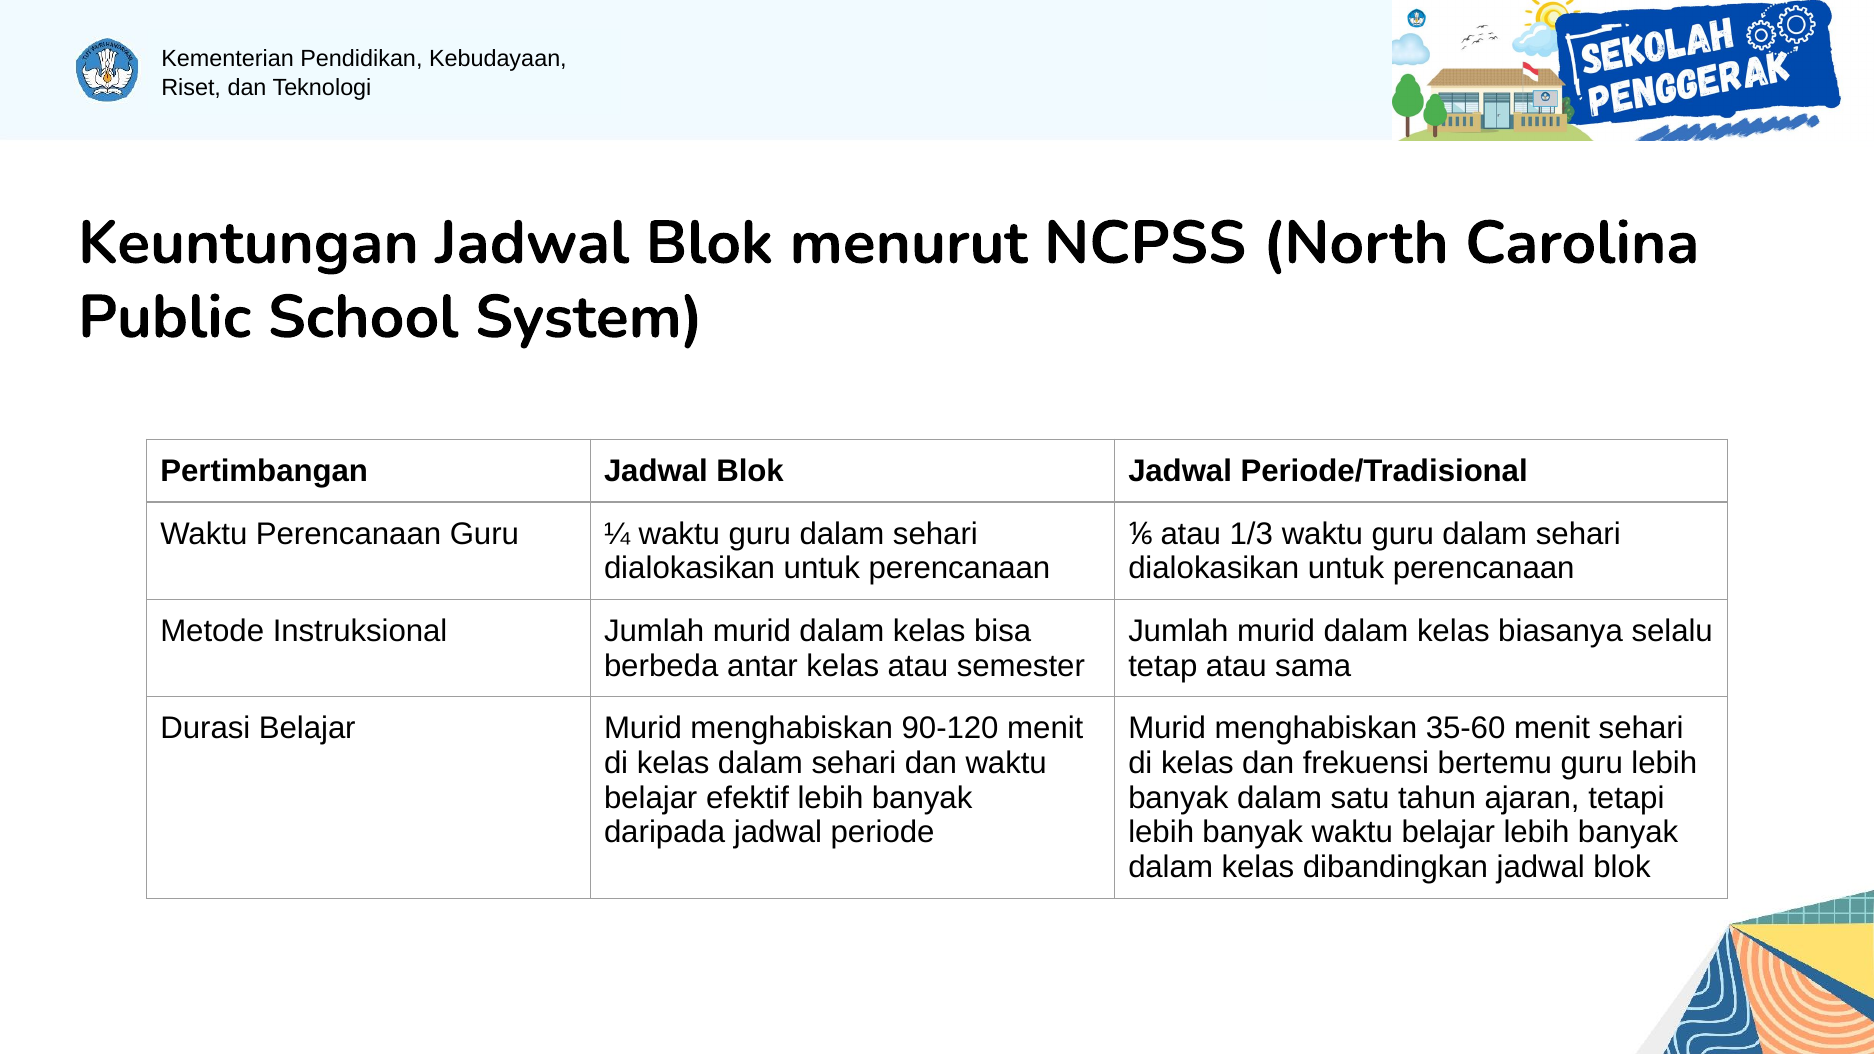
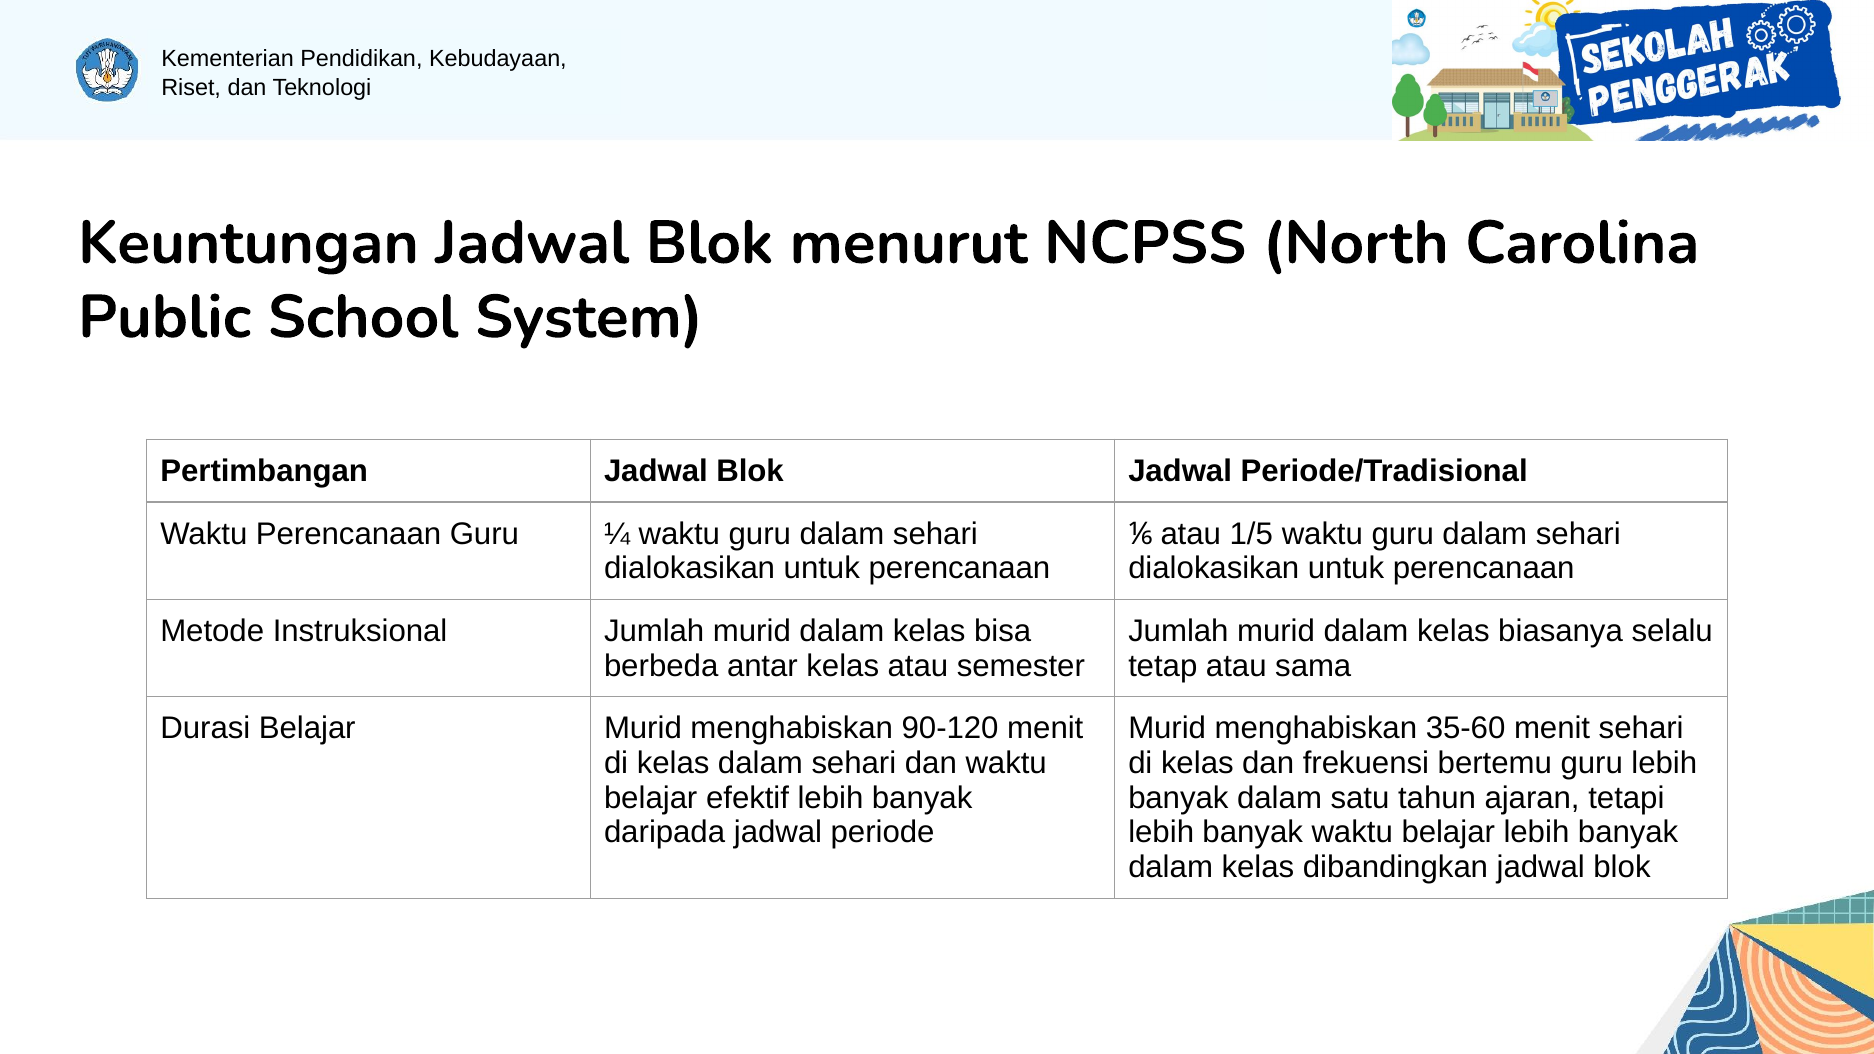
1/3: 1/3 -> 1/5
